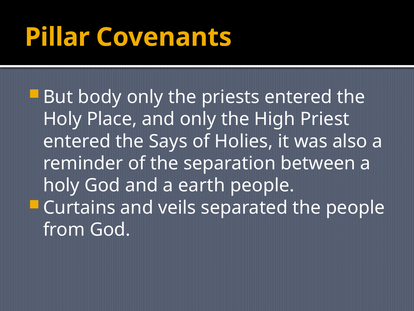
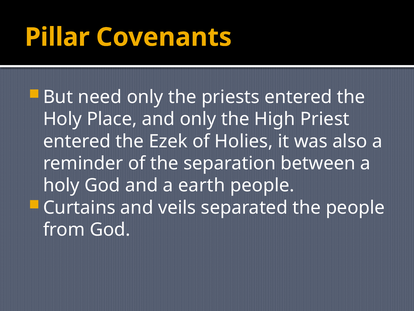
body: body -> need
Says: Says -> Ezek
